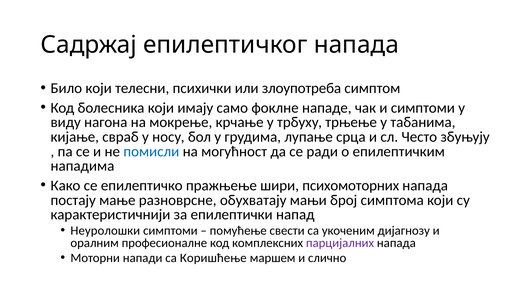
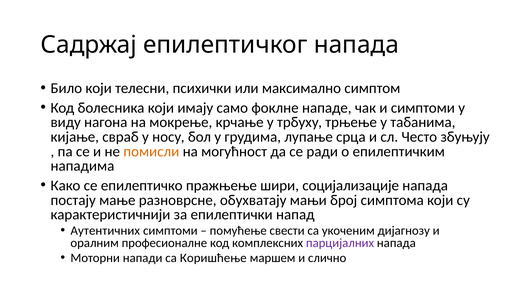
злоупотреба: злоупотреба -> максимално
помисли colour: blue -> orange
психомоторних: психомоторних -> социјализације
Неуролошки: Неуролошки -> Аутентичних
